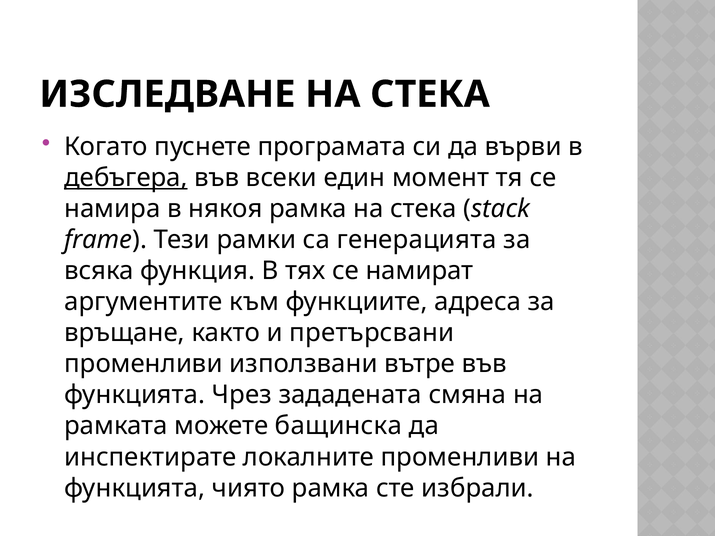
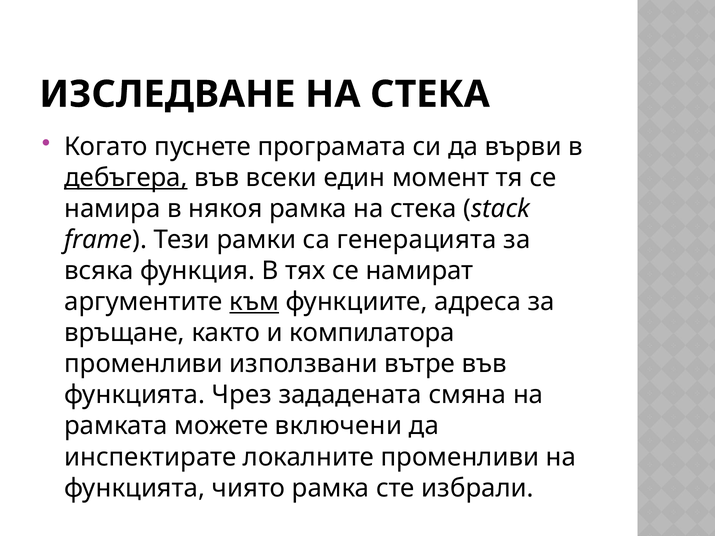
към underline: none -> present
претърсвани: претърсвани -> компилатора
бащинска: бащинска -> включени
